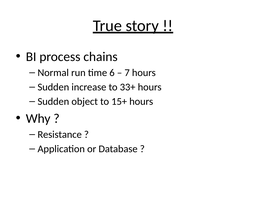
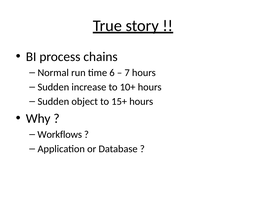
33+: 33+ -> 10+
Resistance: Resistance -> Workflows
